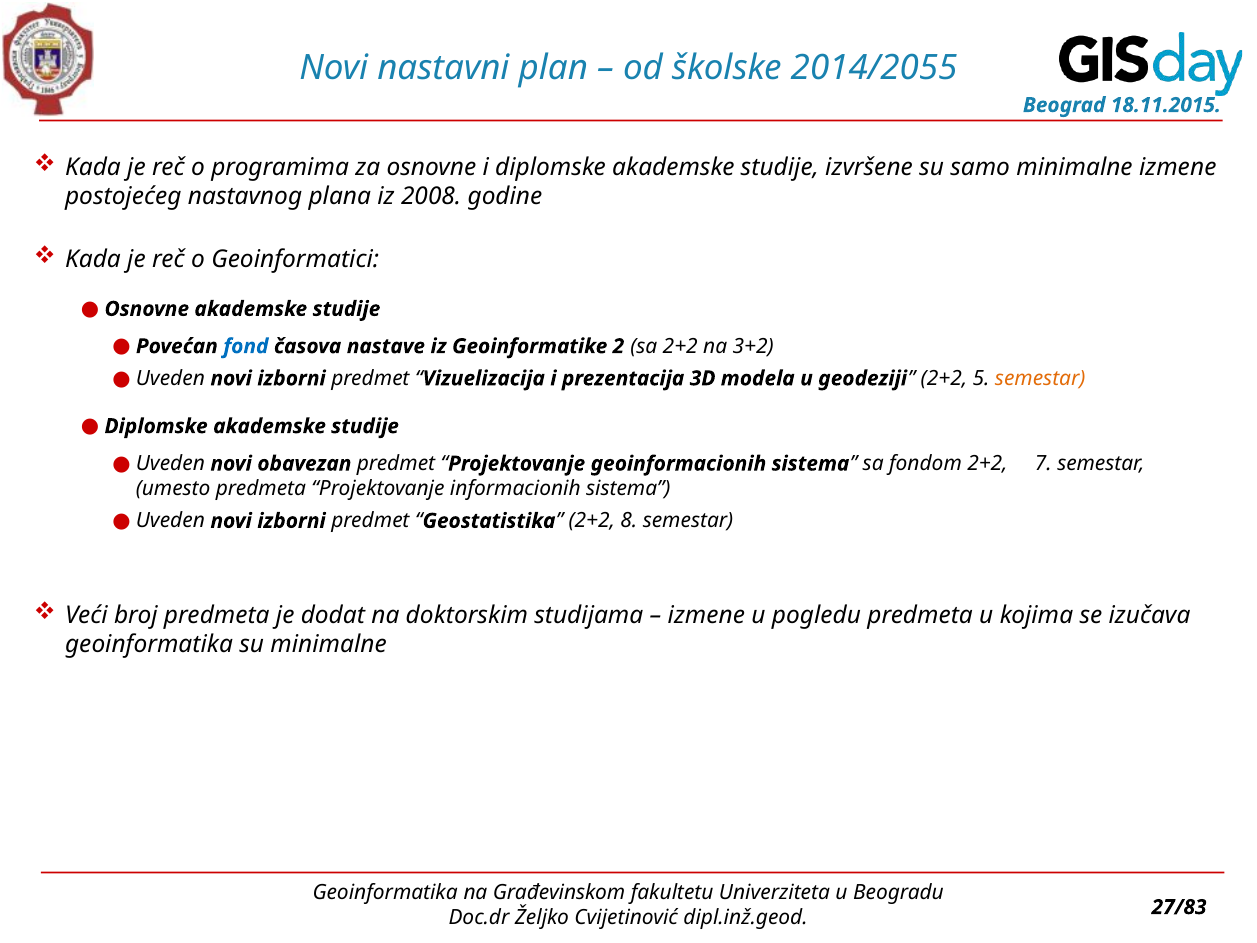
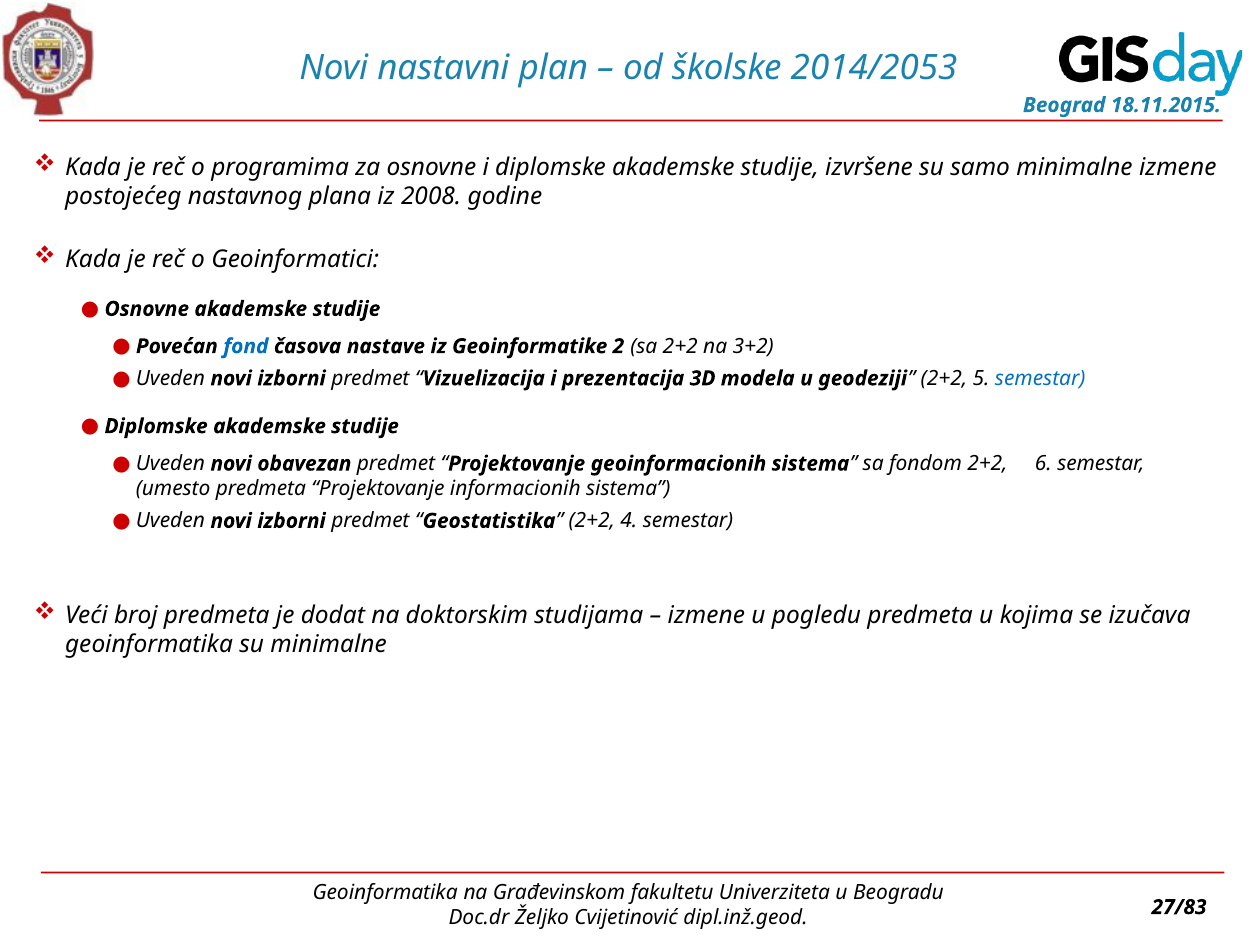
2014/2055: 2014/2055 -> 2014/2053
semestar at (1040, 378) colour: orange -> blue
7: 7 -> 6
8: 8 -> 4
